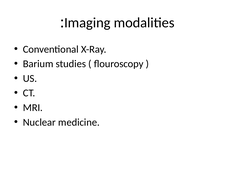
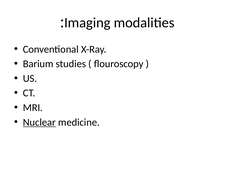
Nuclear underline: none -> present
